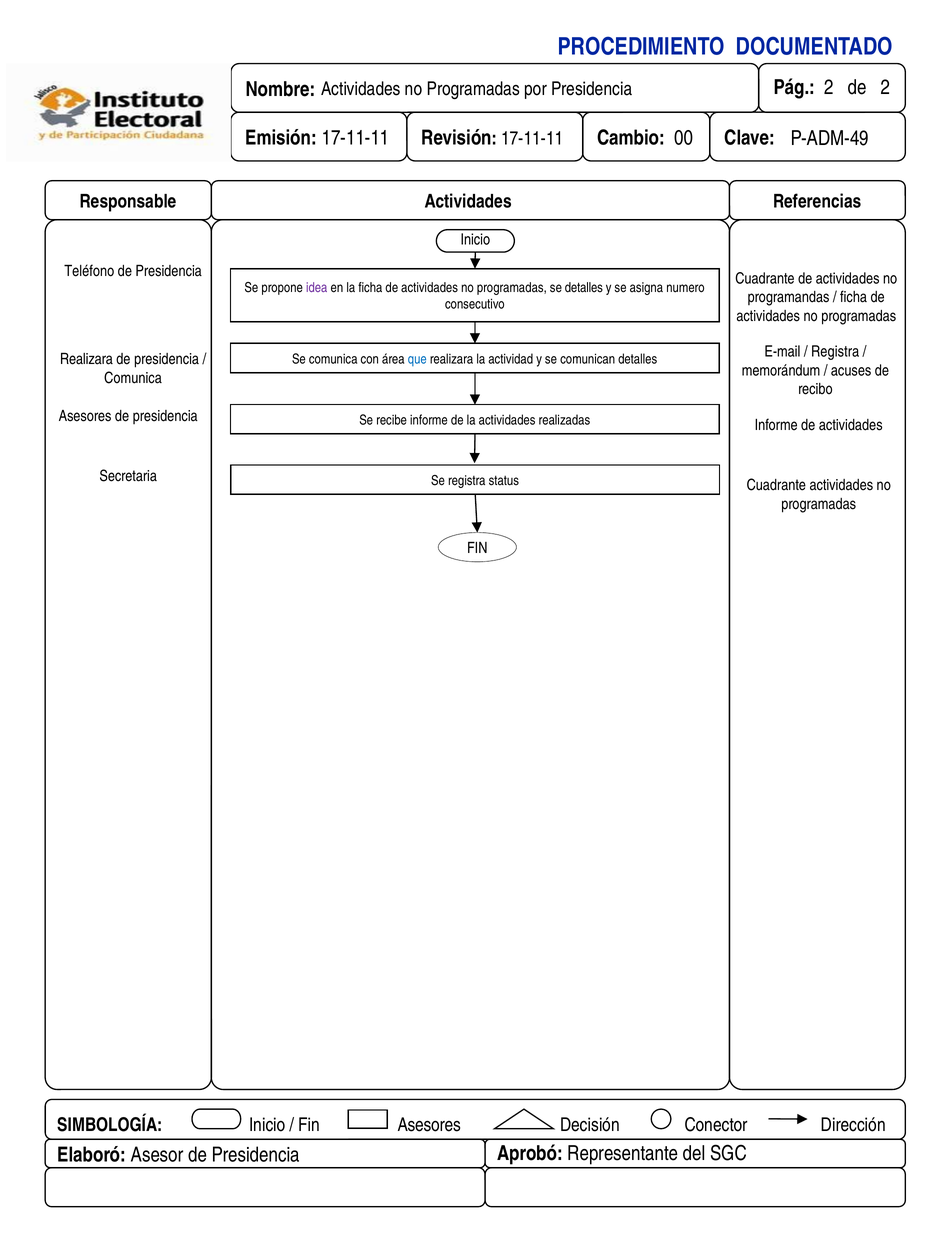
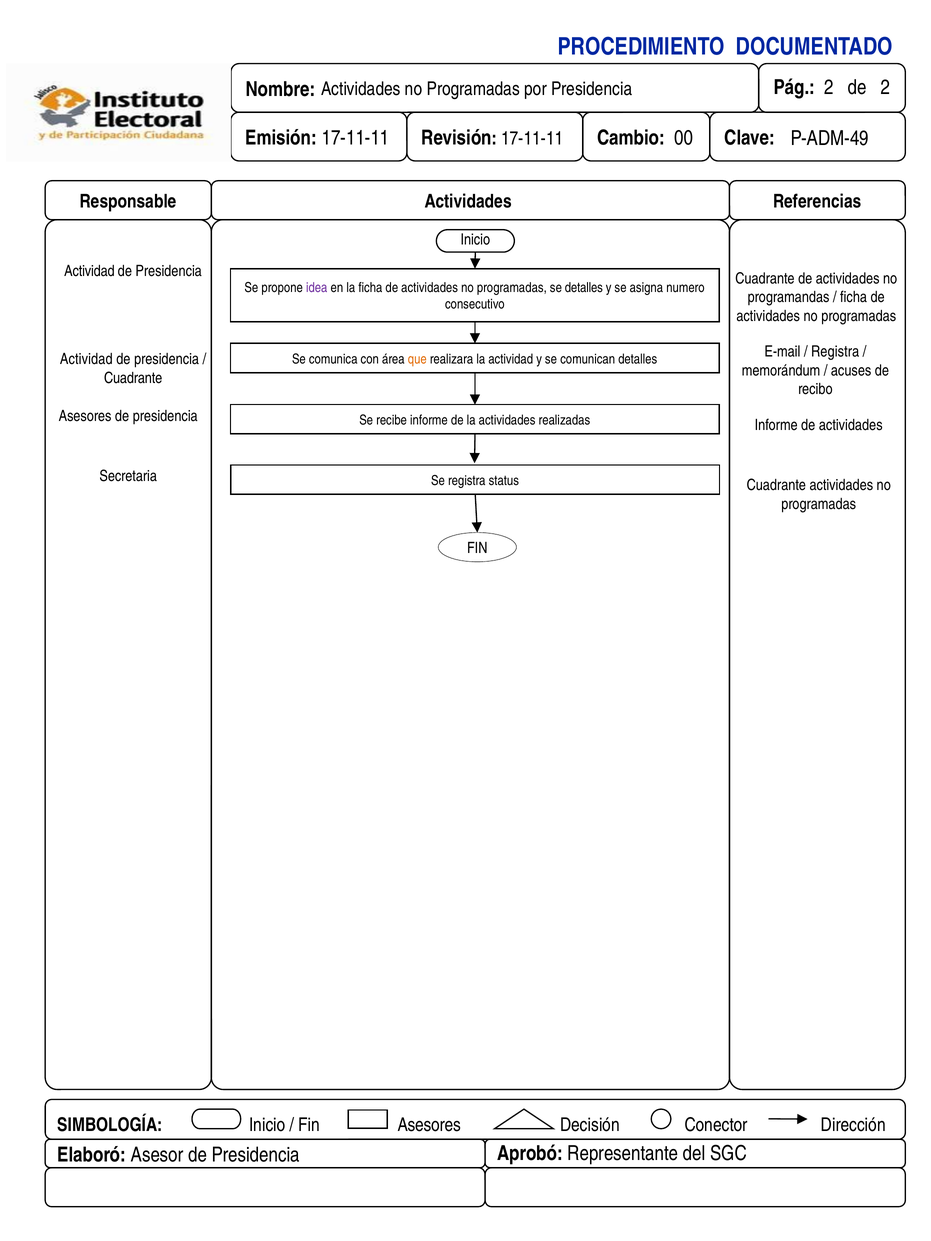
Teléfono at (89, 271): Teléfono -> Actividad
Realizara at (86, 359): Realizara -> Actividad
que colour: blue -> orange
Comunica at (133, 378): Comunica -> Cuadrante
